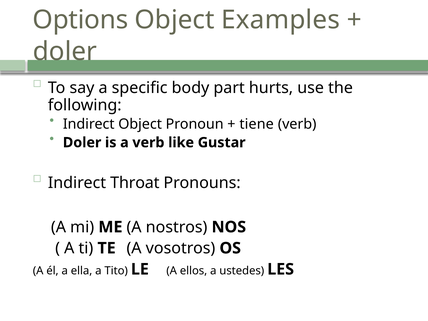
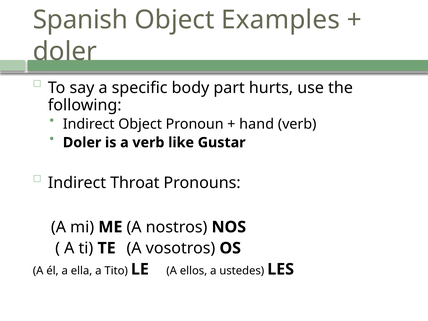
Options: Options -> Spanish
tiene: tiene -> hand
